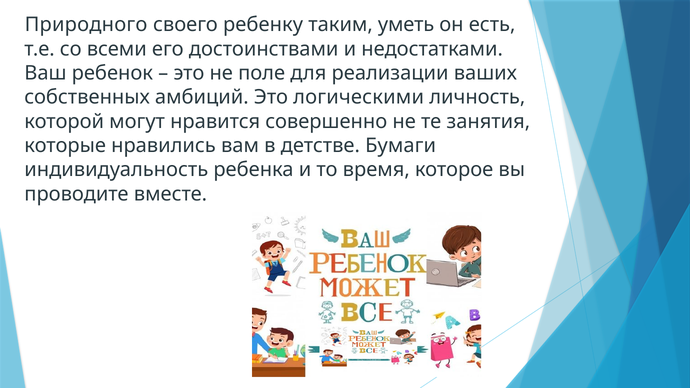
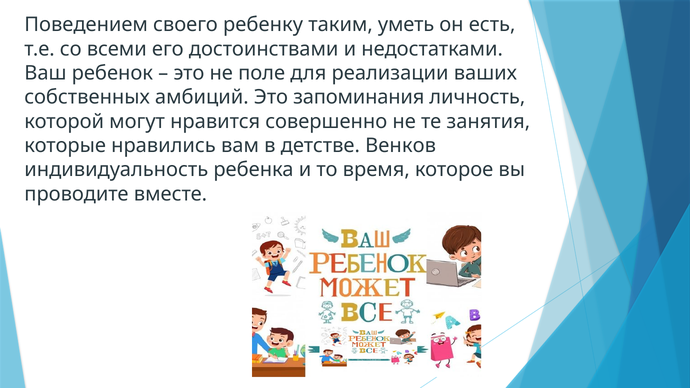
Природного: Природного -> Поведением
логическими: логическими -> запоминания
Бумаги: Бумаги -> Венков
